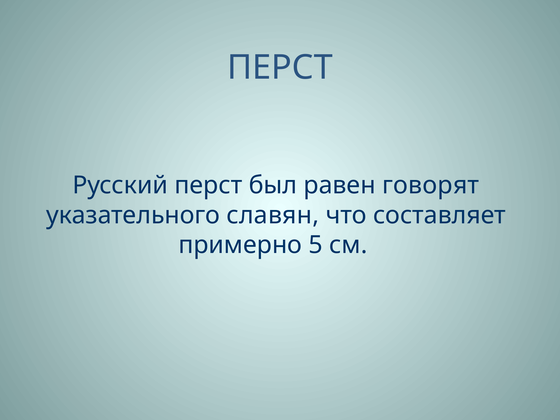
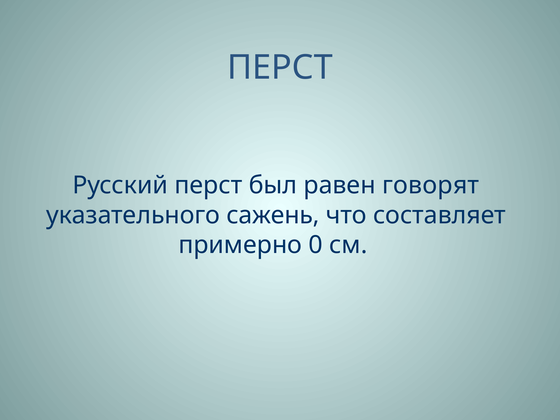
славян: славян -> сажень
5: 5 -> 0
